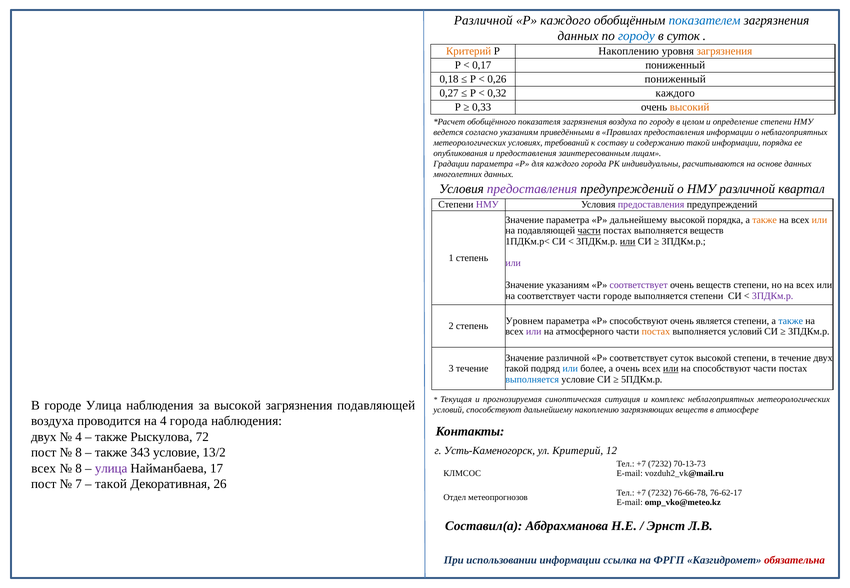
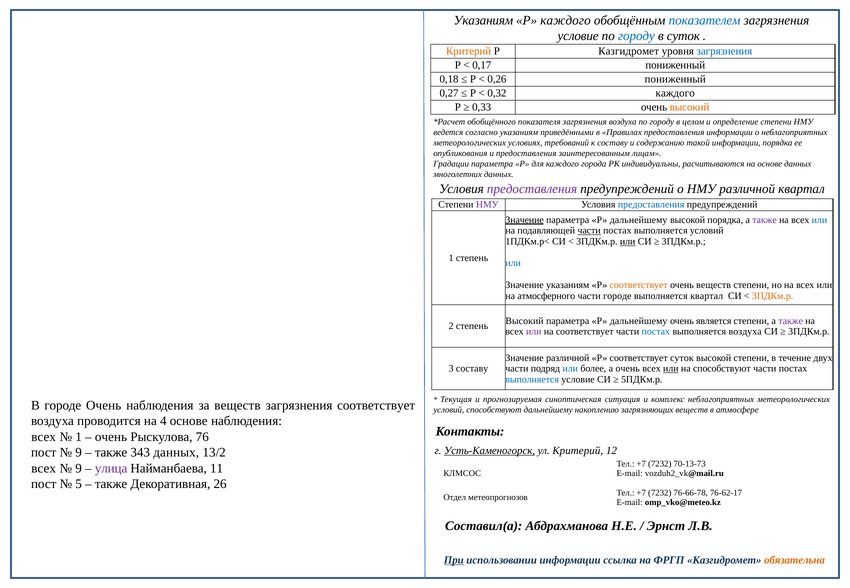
Различной at (483, 21): Различной -> Указаниям
данных at (578, 36): данных -> условие
Р Накоплению: Накоплению -> Казгидромет
загрязнения at (724, 51) colour: orange -> blue
предоставления at (651, 205) colour: purple -> blue
Значение at (525, 220) underline: none -> present
также at (765, 220) colour: orange -> purple
или at (819, 220) colour: orange -> blue
выполняется веществ: веществ -> условий
или at (513, 263) colour: purple -> blue
соответствует at (639, 285) colour: purple -> orange
на соответствует: соответствует -> атмосферного
выполняется степени: степени -> квартал
3ПДКм.р at (773, 296) colour: purple -> orange
Уровнем at (525, 321): Уровнем -> Высокий
способствуют at (639, 321): способствуют -> дальнейшему
также at (791, 321) colour: blue -> purple
на атмосферного: атмосферного -> соответствует
постах at (656, 332) colour: orange -> blue
выполняется условий: условий -> воздуха
3 течение: течение -> составу
такой at (517, 369): такой -> части
городе Улица: Улица -> Очень
за высокой: высокой -> веществ
загрязнения подавляющей: подавляющей -> соответствует
4 города: города -> основе
двух at (44, 437): двух -> всех
4 at (79, 437): 4 -> 1
также at (111, 437): также -> очень
72: 72 -> 76
Усть-Каменогорск underline: none -> present
8 at (79, 453): 8 -> 9
343 условие: условие -> данных
8 at (79, 469): 8 -> 9
17: 17 -> 11
7: 7 -> 5
такой at (111, 484): такой -> также
При underline: none -> present
обязательна colour: red -> orange
